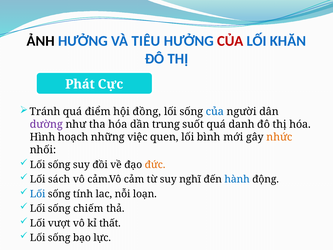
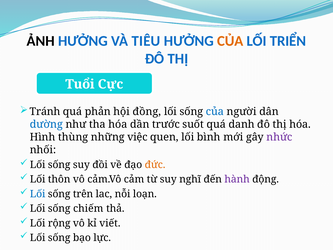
CỦA at (230, 41) colour: red -> orange
KHĂN: KHĂN -> TRIỂN
Phát: Phát -> Tuổi
điểm: điểm -> phản
dường colour: purple -> blue
trung: trung -> trước
hoạch: hoạch -> thùng
nhức colour: orange -> purple
sách: sách -> thôn
hành colour: blue -> purple
tính: tính -> trên
vượt: vượt -> rộng
thất: thất -> viết
